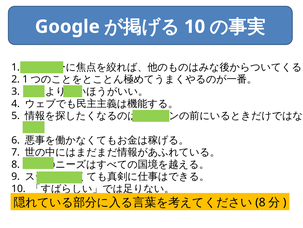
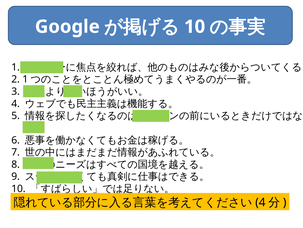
8 at (260, 202): 8 -> 4
